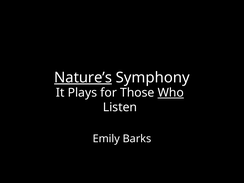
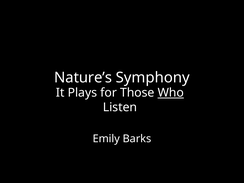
Nature’s underline: present -> none
